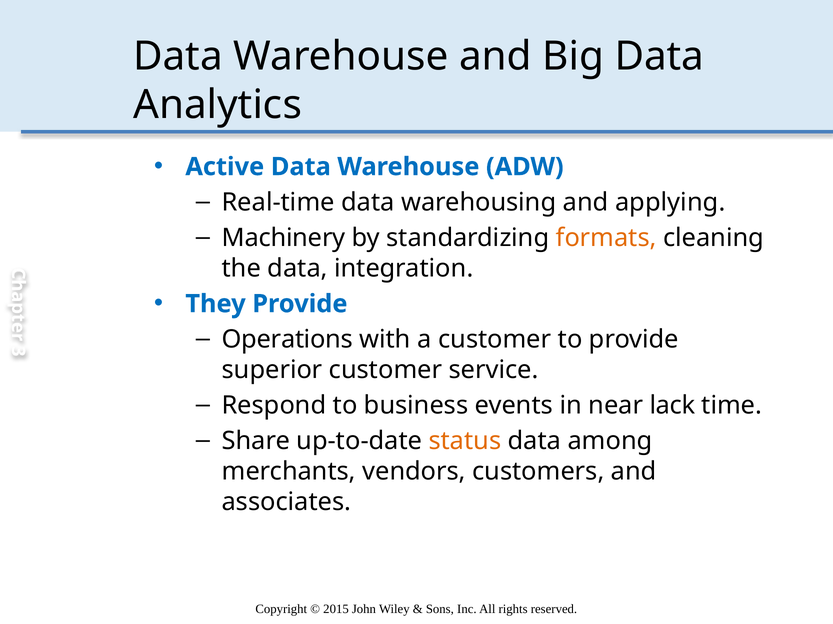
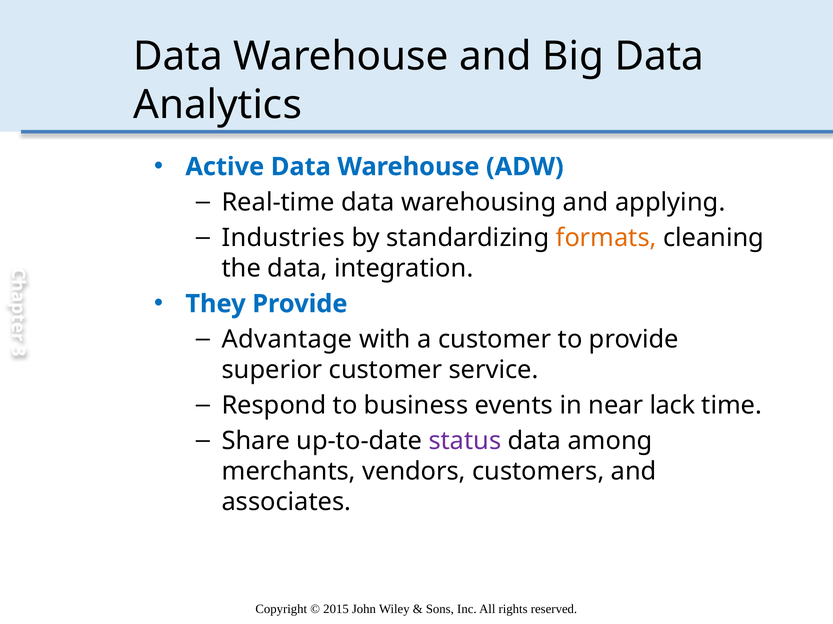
Machinery: Machinery -> Industries
Operations: Operations -> Advantage
status colour: orange -> purple
